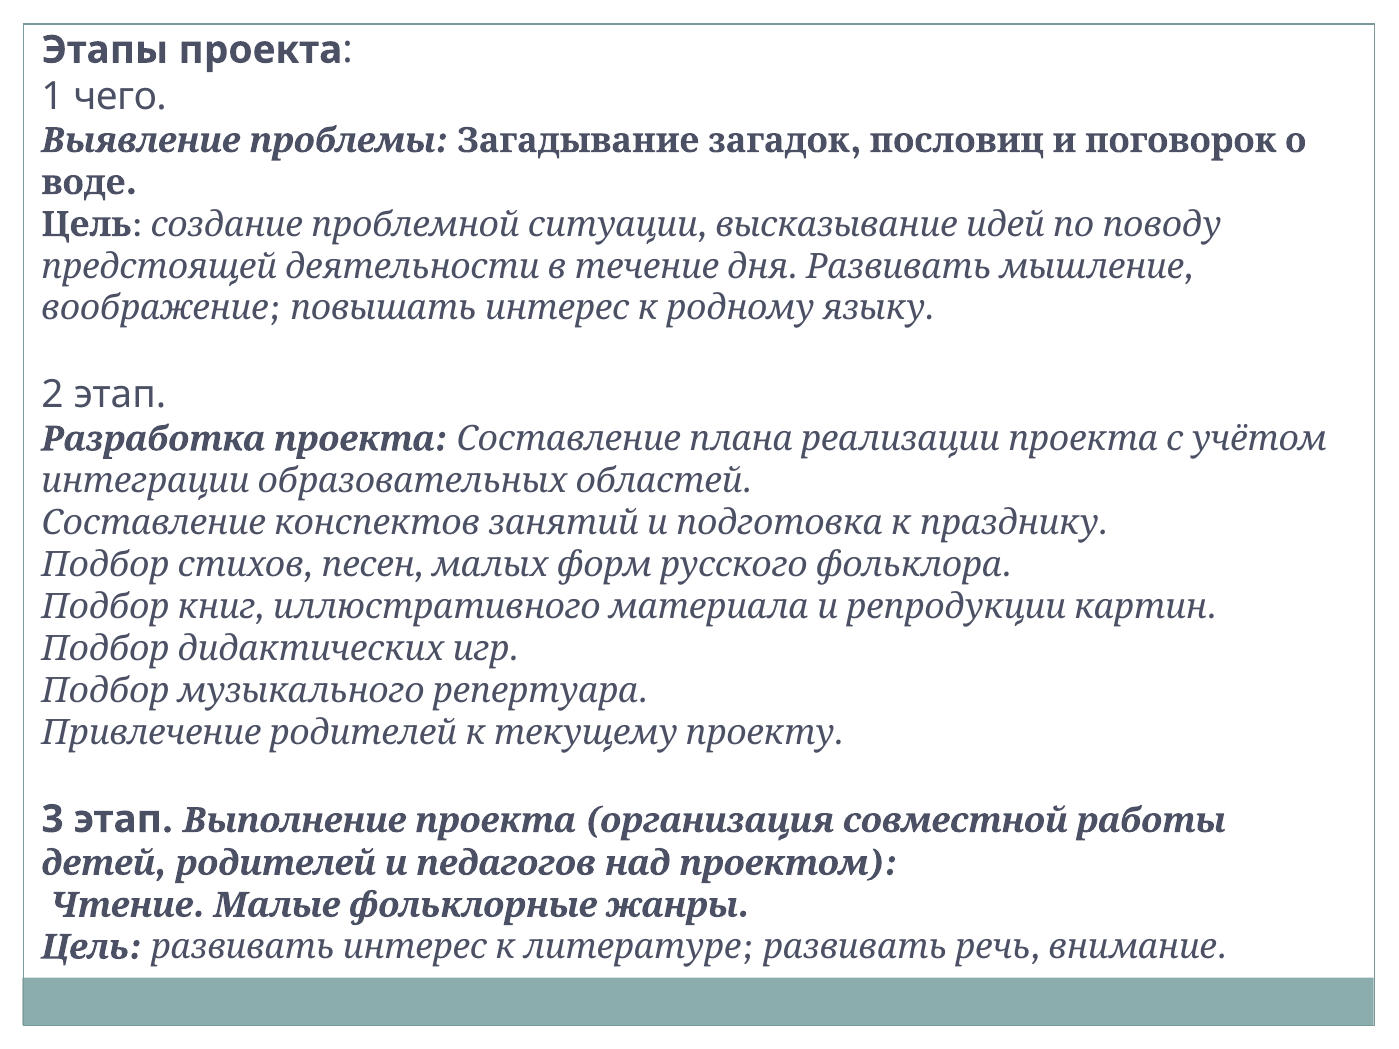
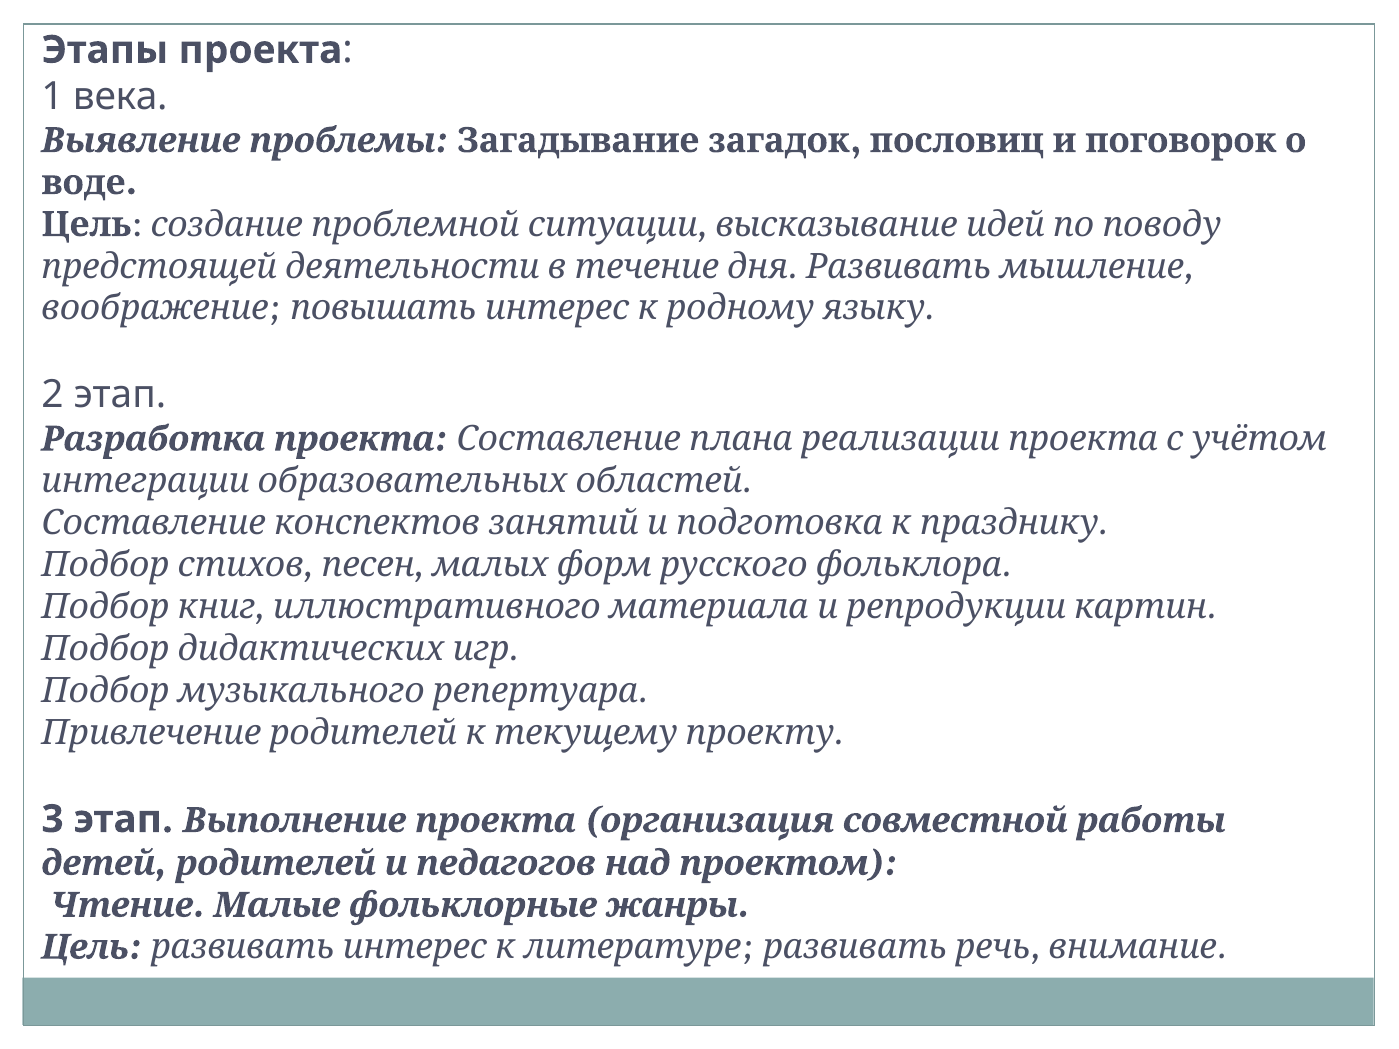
чего: чего -> века
